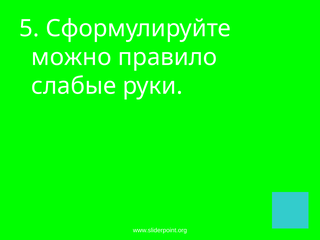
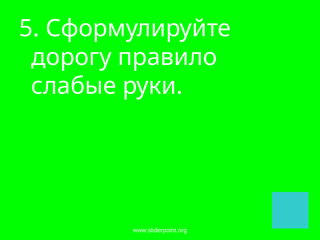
можно: можно -> дорогу
